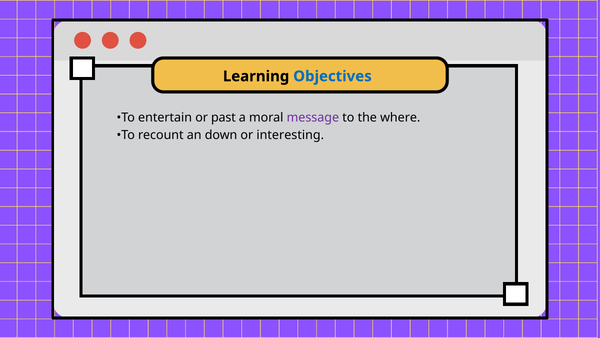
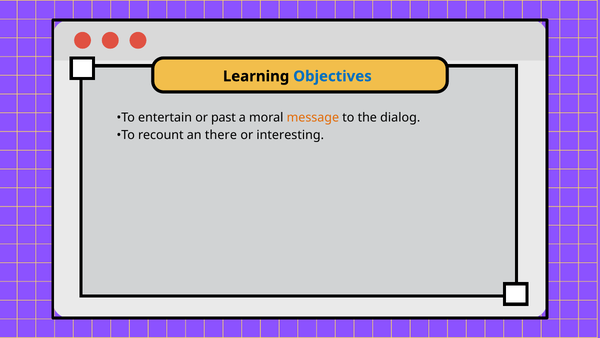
message colour: purple -> orange
where: where -> dialog
down: down -> there
